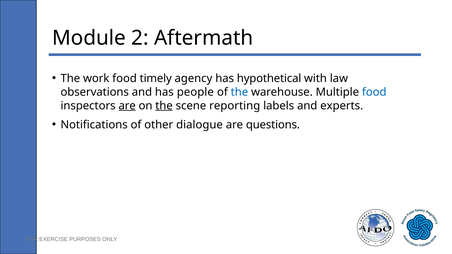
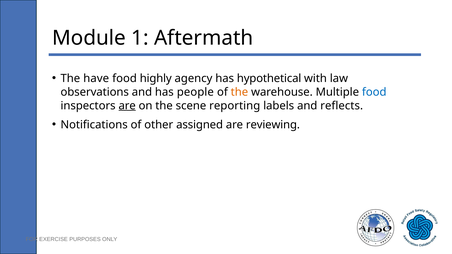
2: 2 -> 1
work: work -> have
timely: timely -> highly
the at (239, 92) colour: blue -> orange
the at (164, 106) underline: present -> none
experts: experts -> reflects
dialogue: dialogue -> assigned
questions: questions -> reviewing
